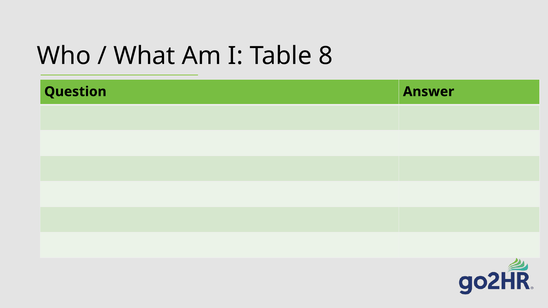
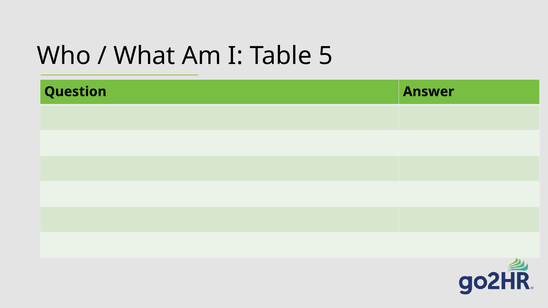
8: 8 -> 5
